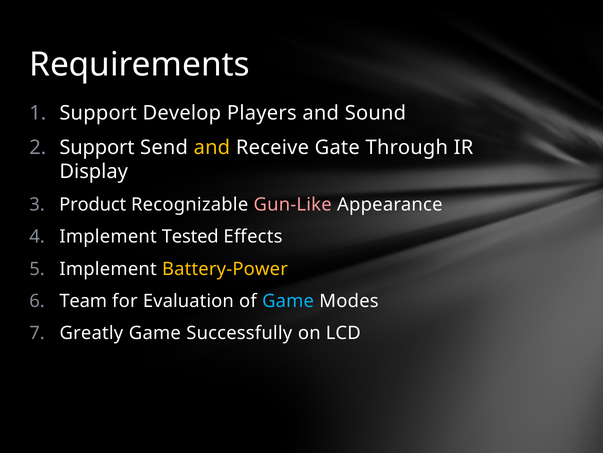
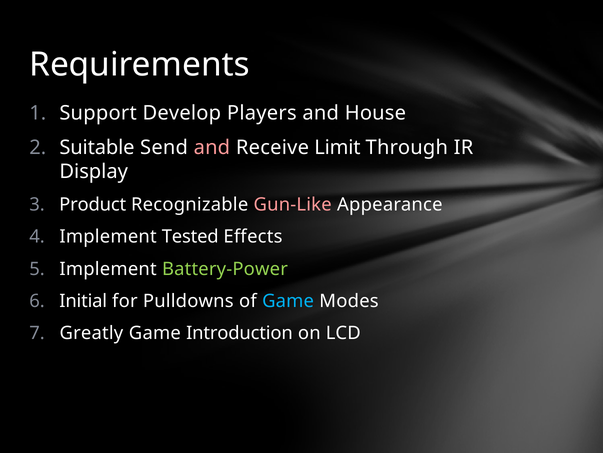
Sound: Sound -> House
Support at (97, 147): Support -> Suitable
and at (212, 147) colour: yellow -> pink
Gate: Gate -> Limit
Battery-Power colour: yellow -> light green
Team: Team -> Initial
Evaluation: Evaluation -> Pulldowns
Successfully: Successfully -> Introduction
